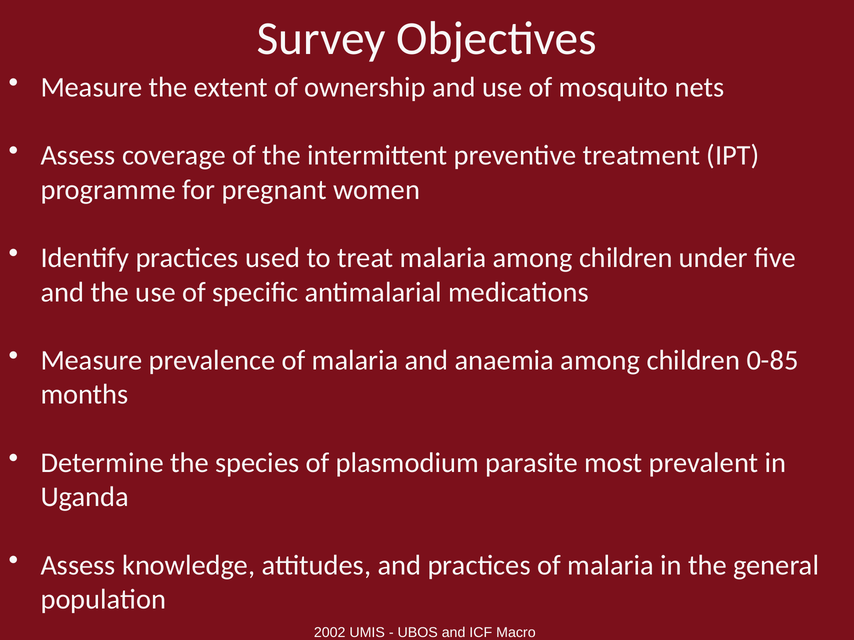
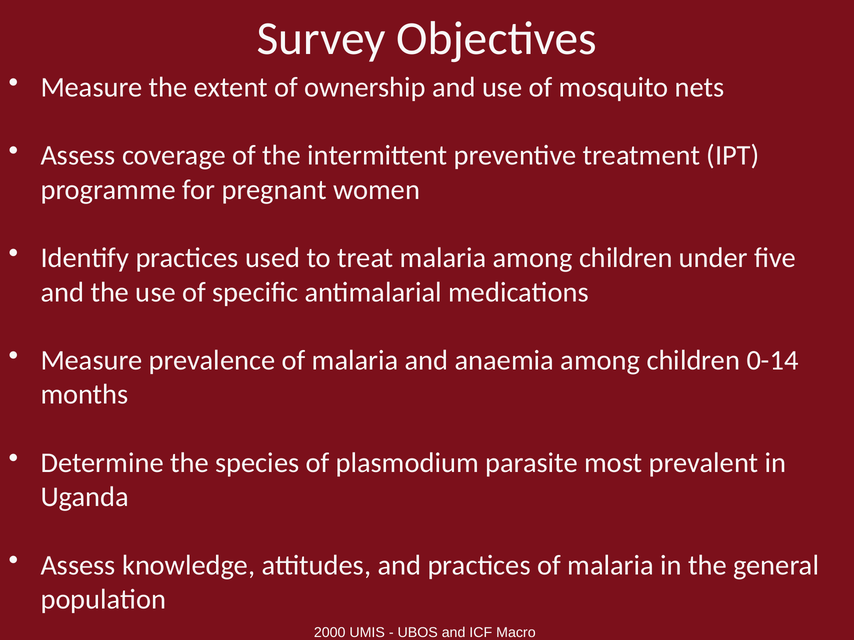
0-85: 0-85 -> 0-14
2002: 2002 -> 2000
